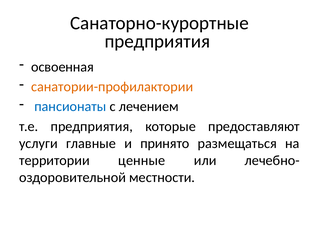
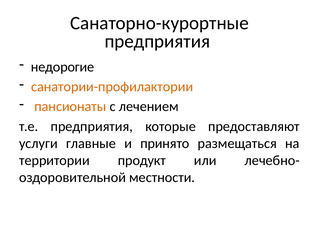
освоенная: освоенная -> недорогие
пансионаты colour: blue -> orange
ценные: ценные -> продукт
